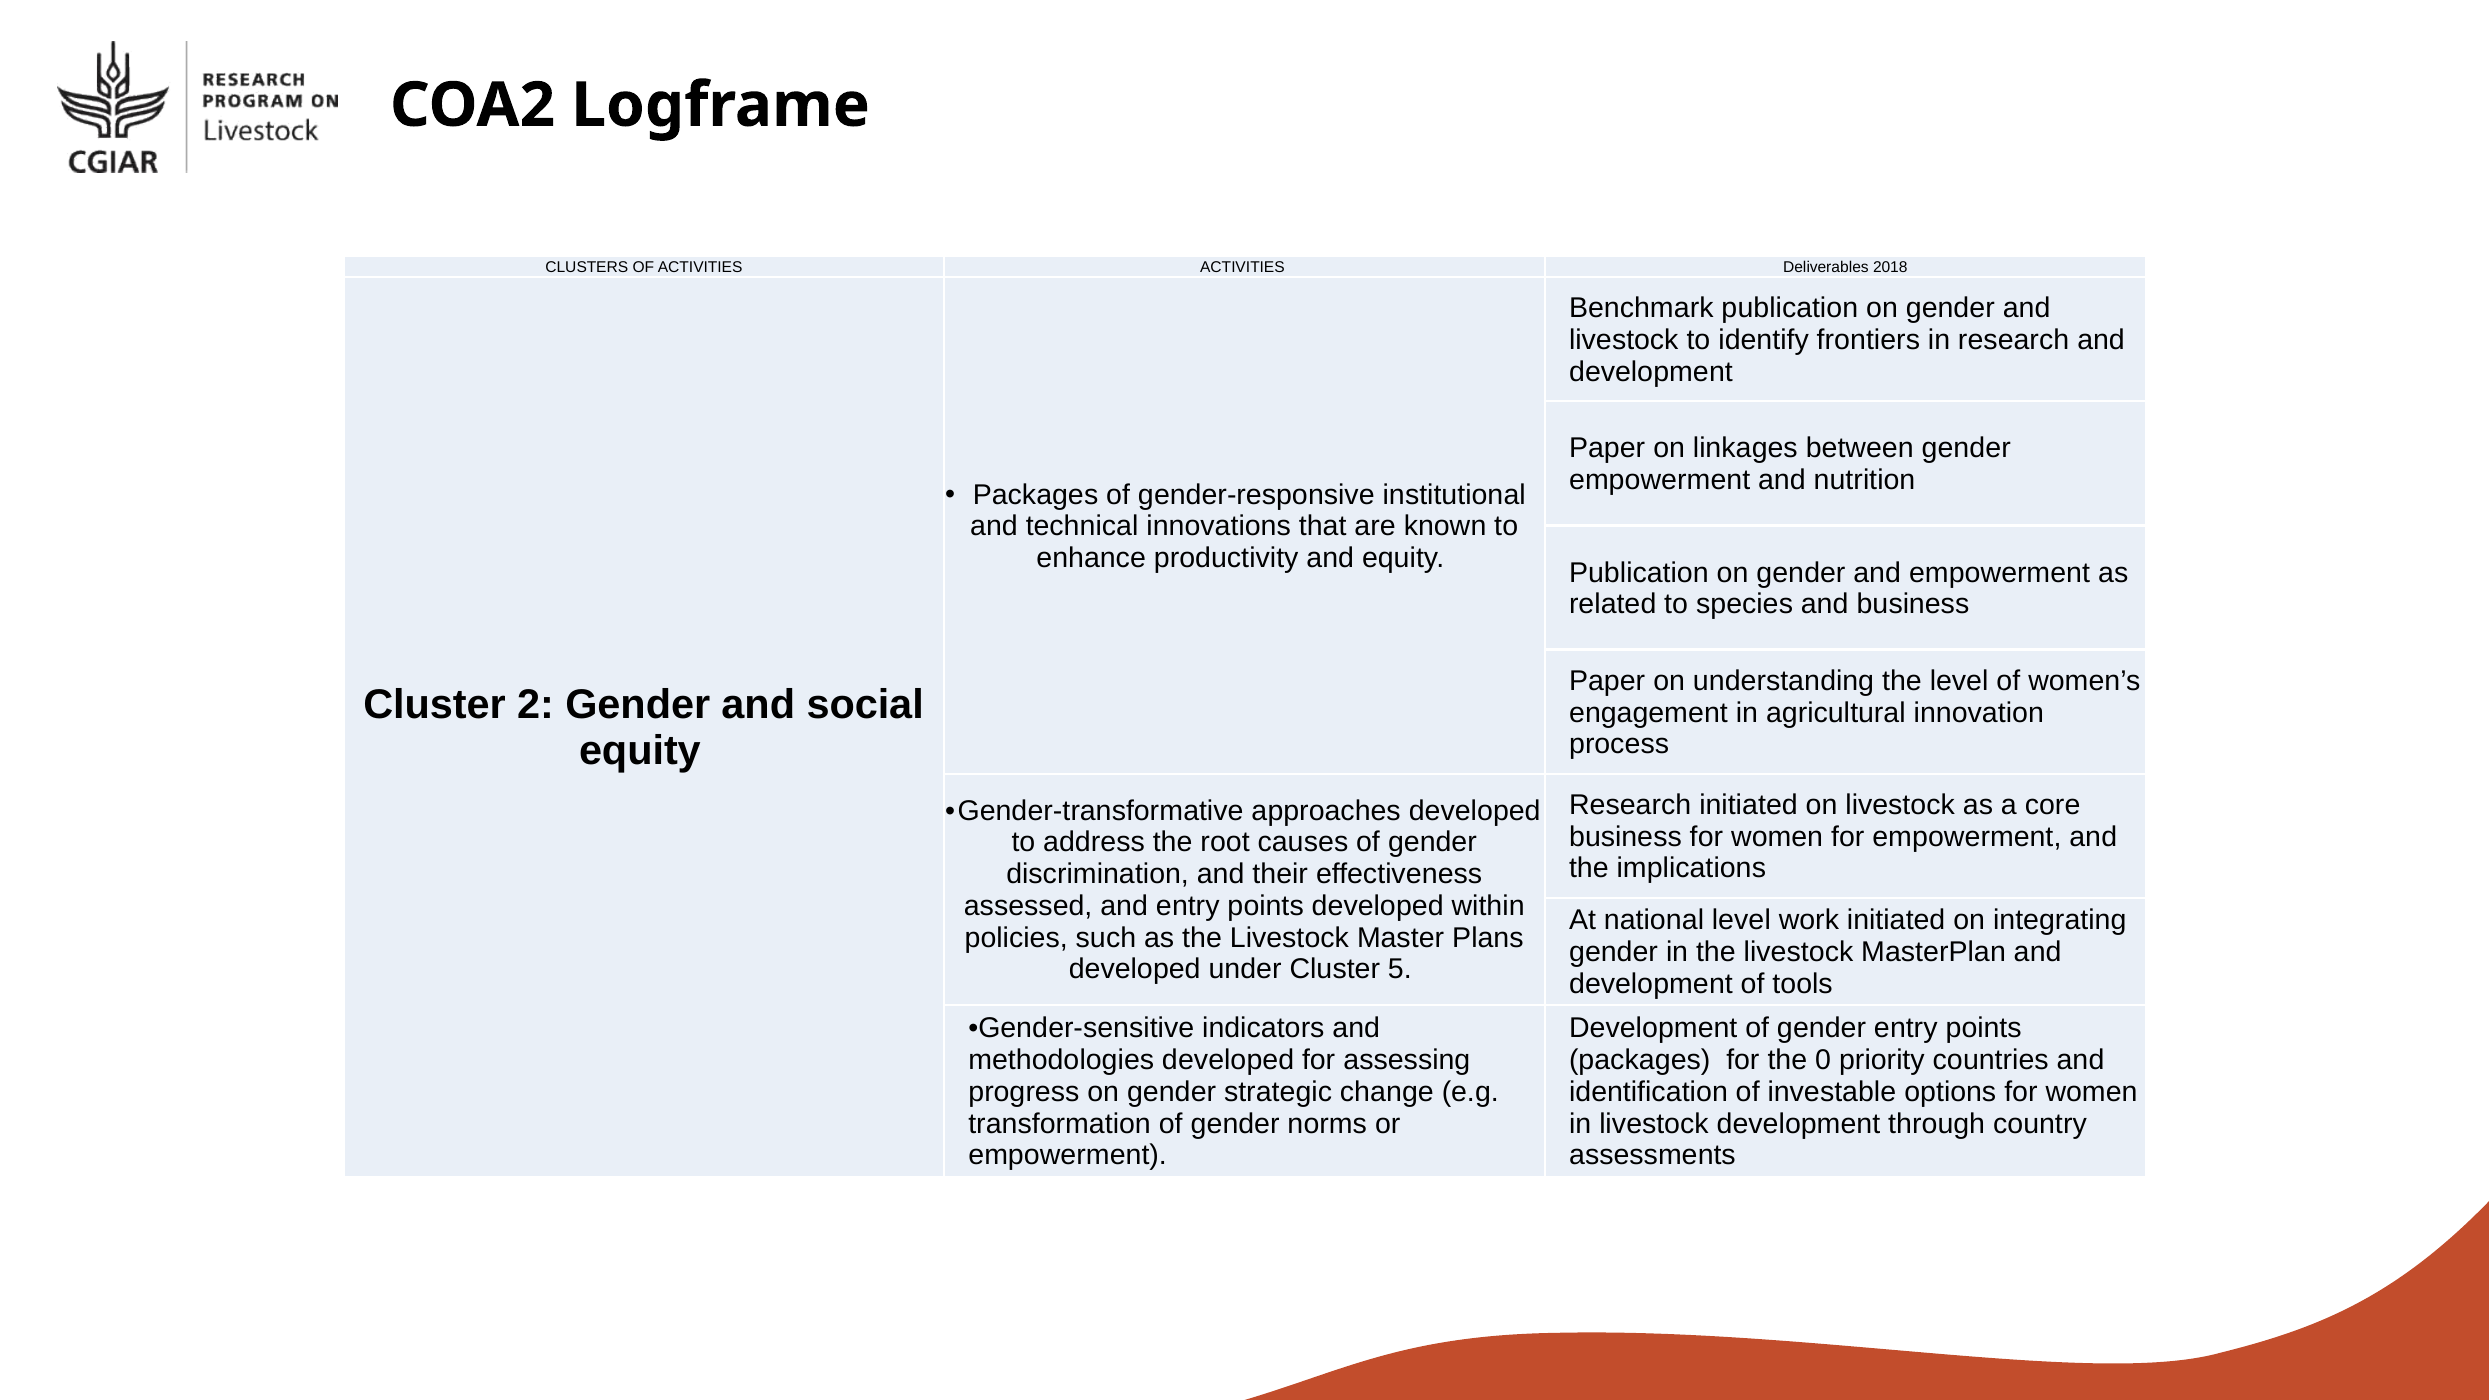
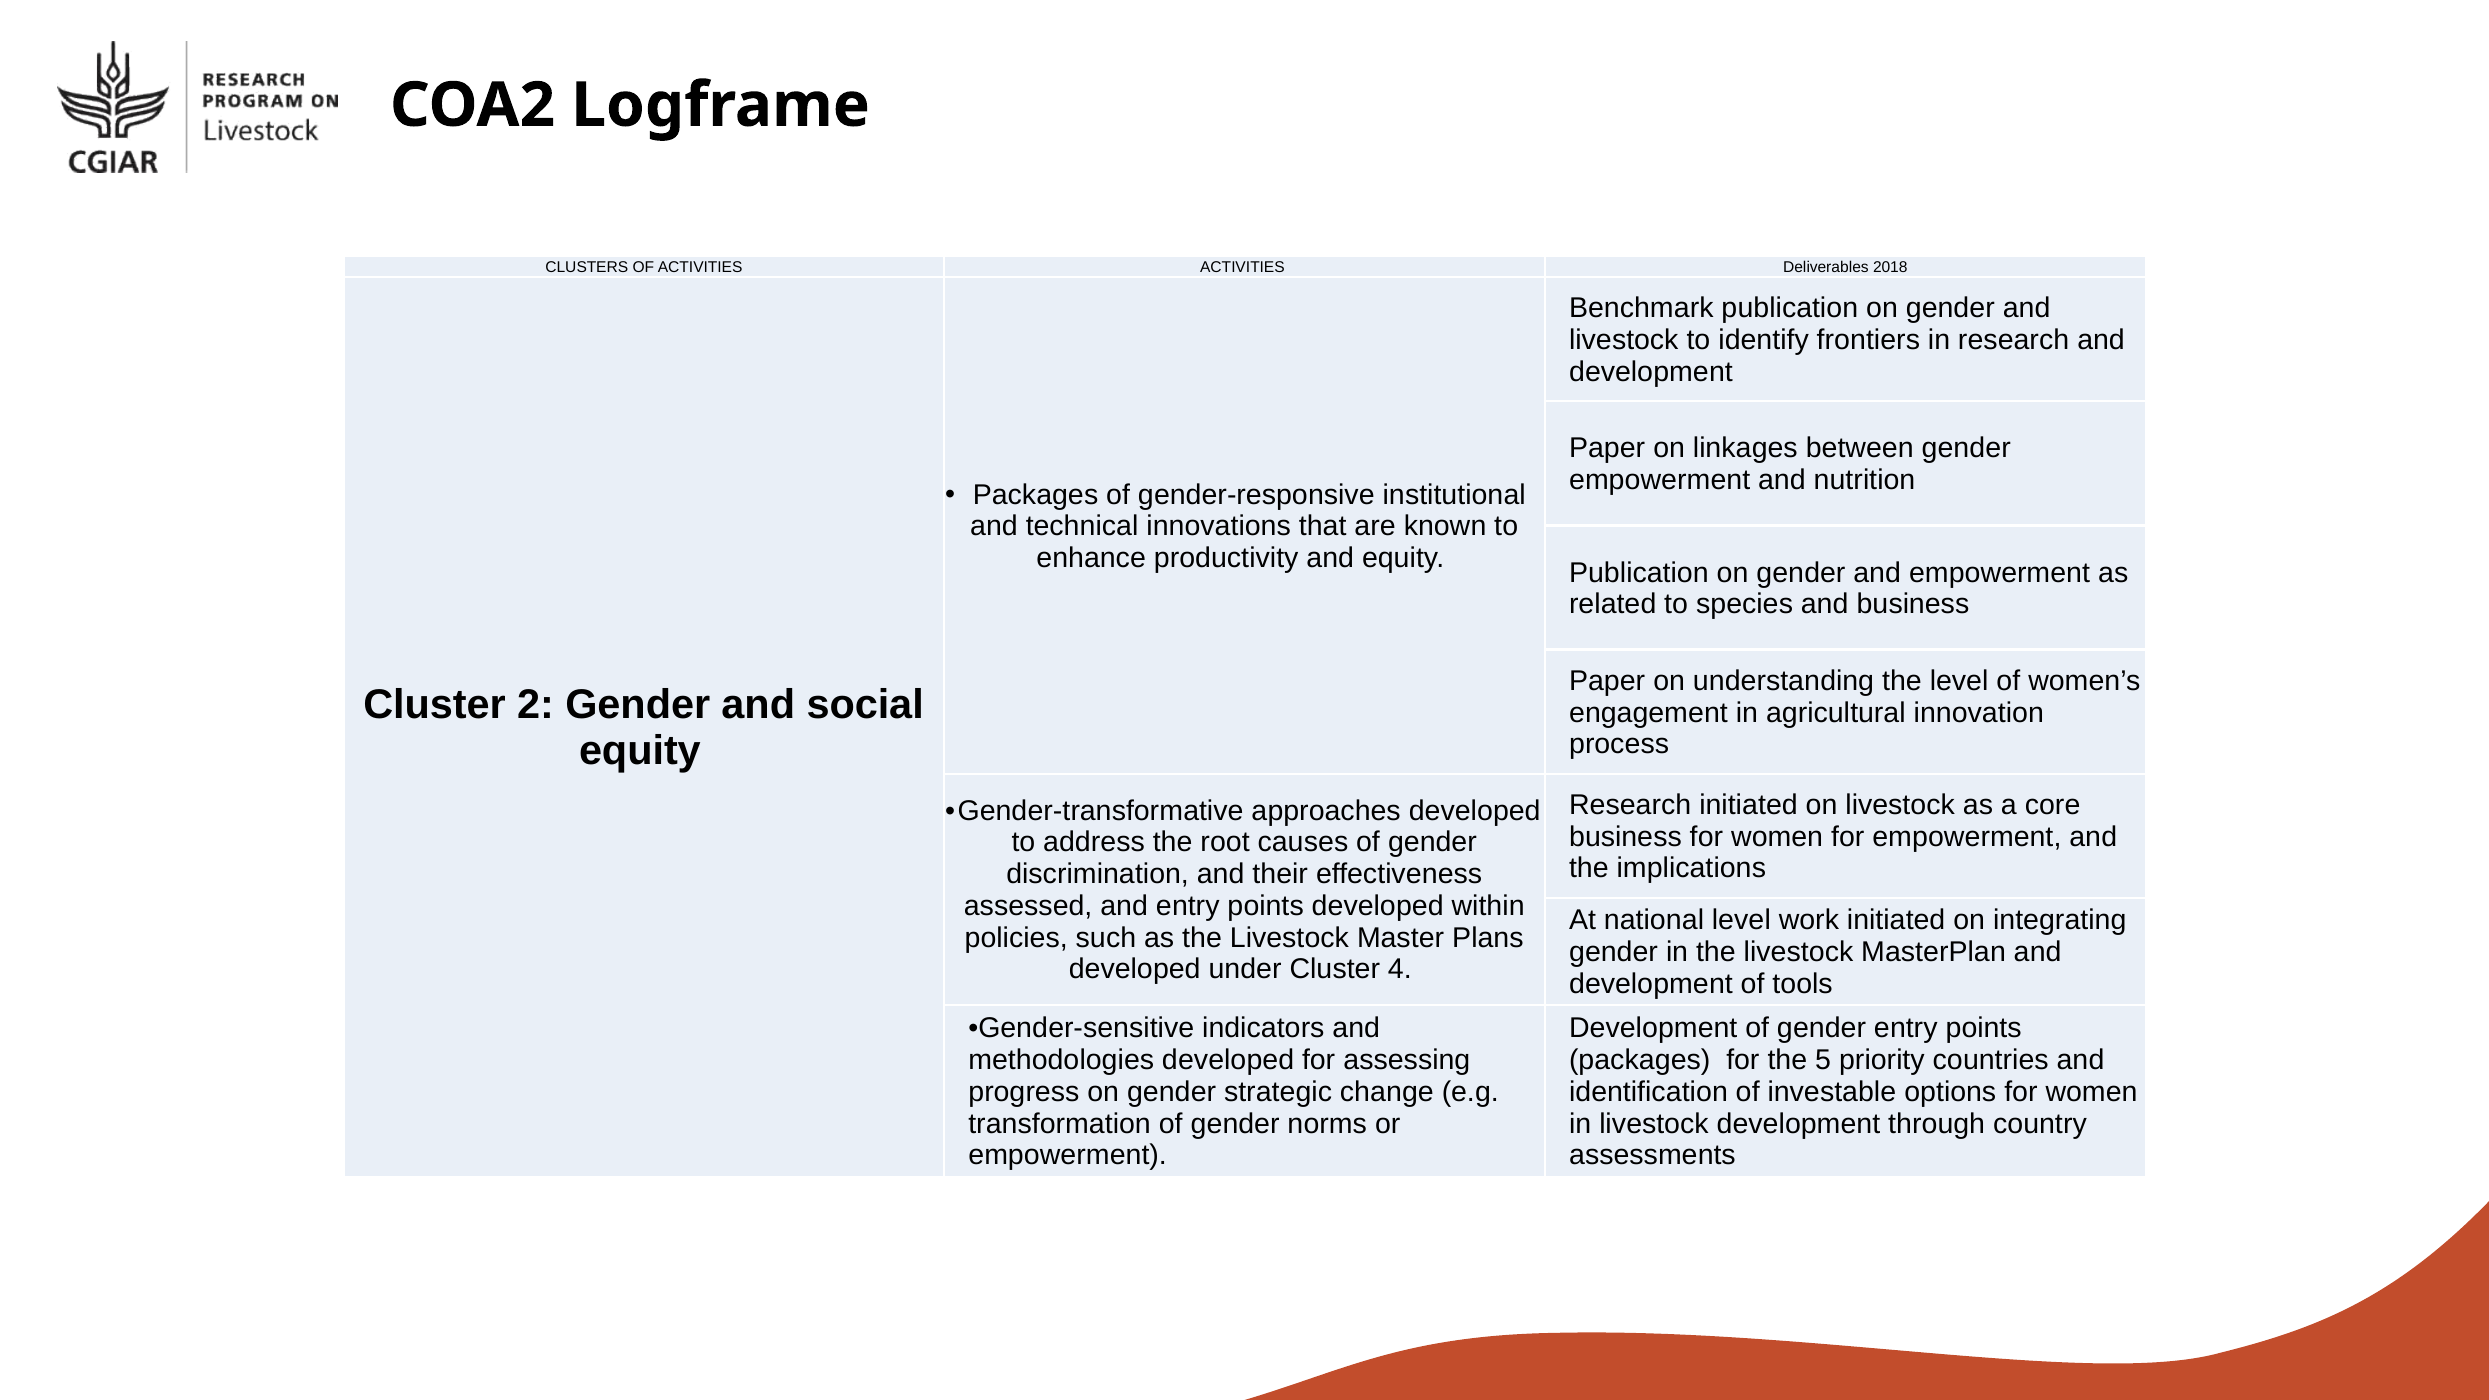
5: 5 -> 4
0: 0 -> 5
